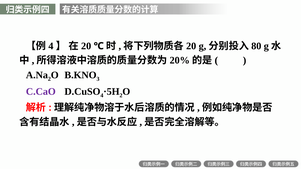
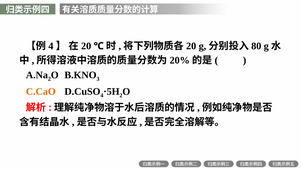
C.CaO colour: purple -> orange
